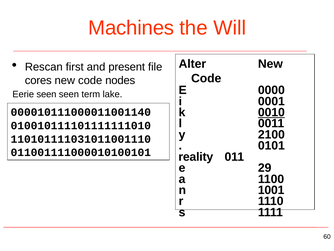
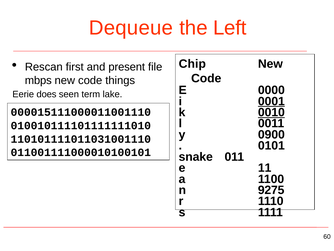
Machines: Machines -> Dequeue
Will: Will -> Left
Alter: Alter -> Chip
cores: cores -> mbps
nodes: nodes -> things
Eerie seen: seen -> does
0001 underline: none -> present
000010111000011001140: 000010111000011001140 -> 000015111000011001110
2100: 2100 -> 0900
110101111031011001110: 110101111031011001110 -> 110101111011031001110
reality: reality -> snake
29: 29 -> 11
1001: 1001 -> 9275
